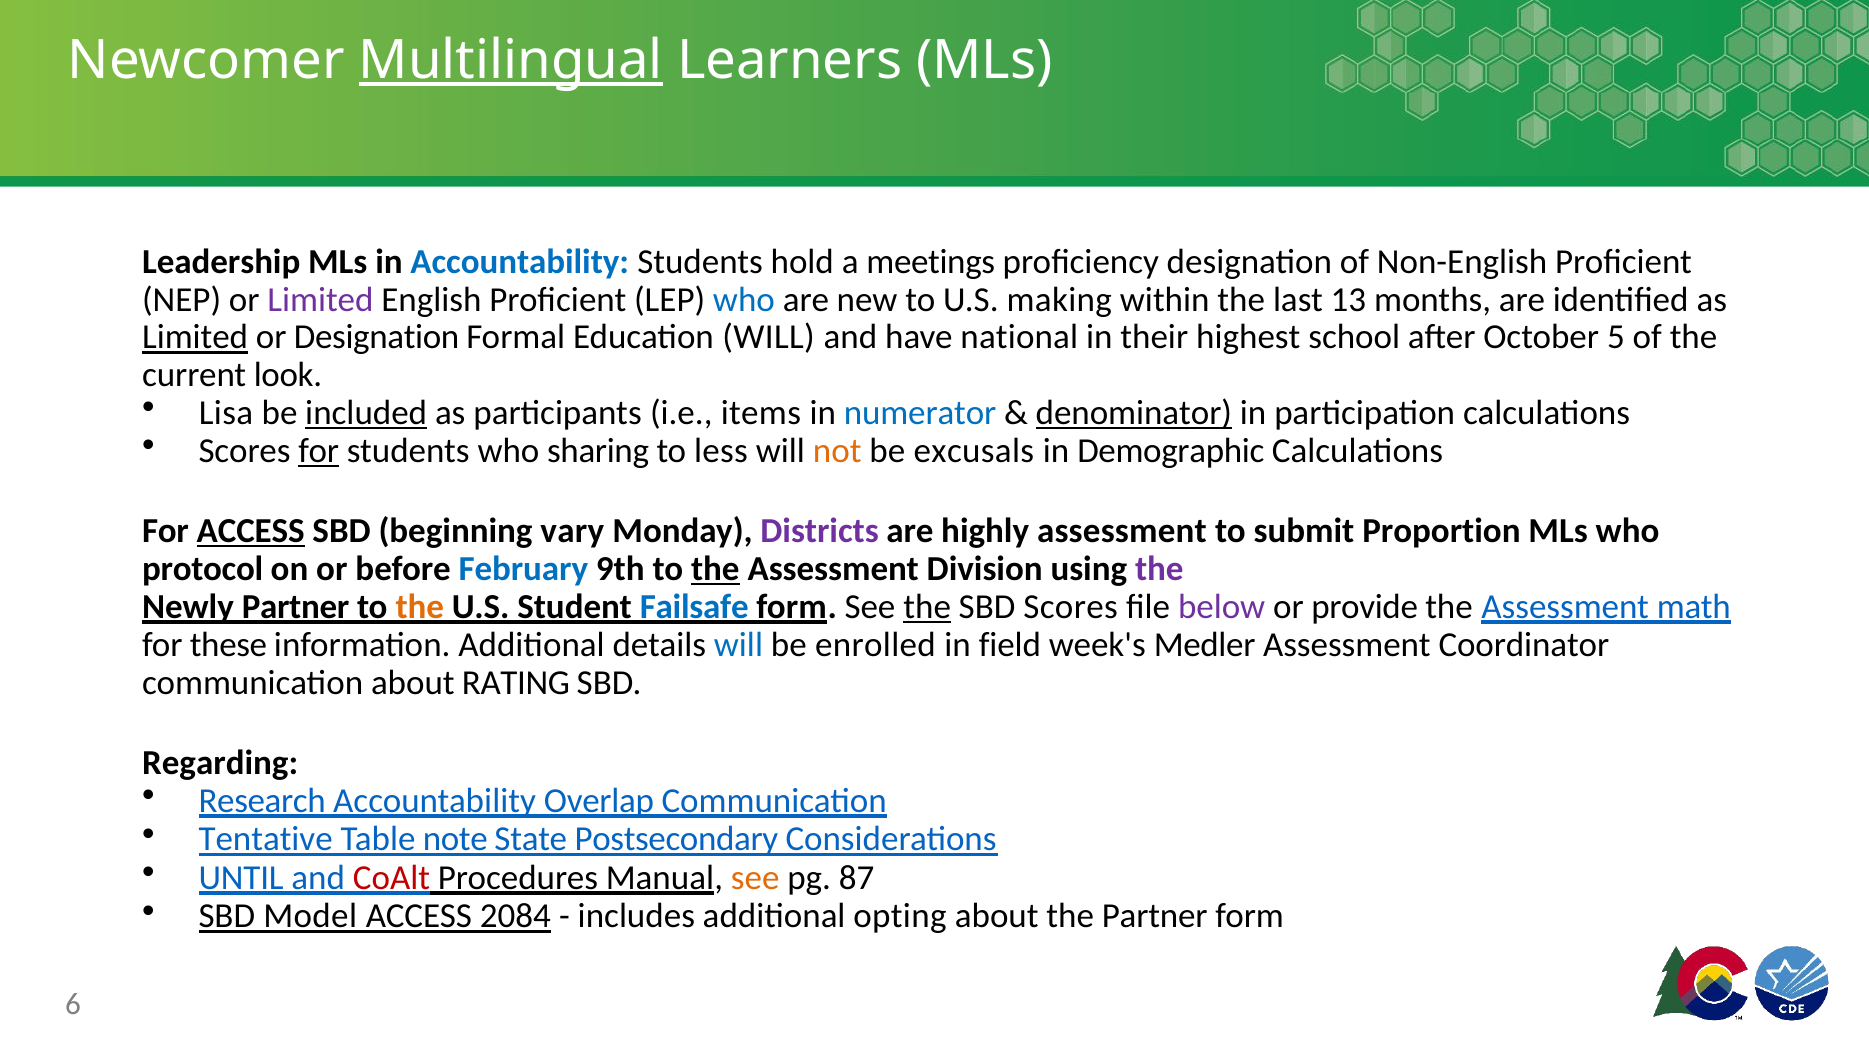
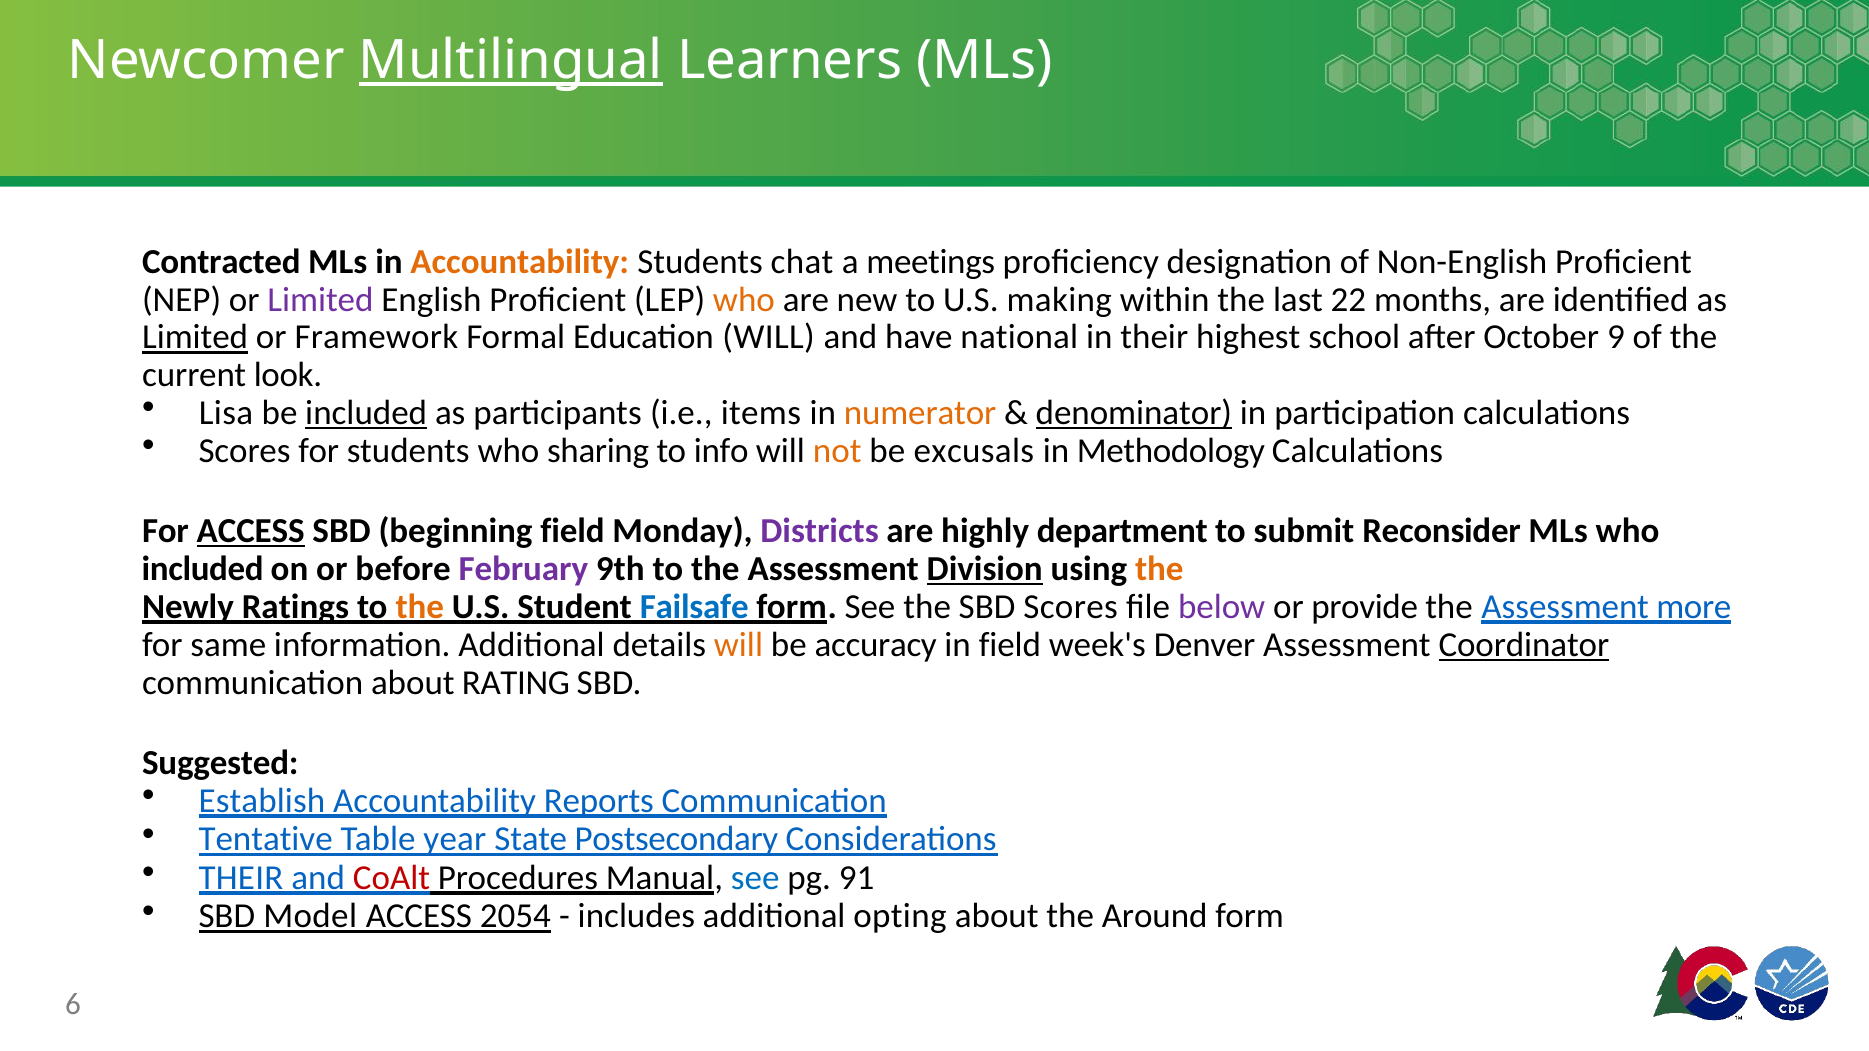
Leadership: Leadership -> Contracted
Accountability at (520, 262) colour: blue -> orange
hold: hold -> chat
who at (744, 300) colour: blue -> orange
13: 13 -> 22
or Designation: Designation -> Framework
5: 5 -> 9
numerator colour: blue -> orange
for at (319, 451) underline: present -> none
less: less -> info
Demographic: Demographic -> Methodology
beginning vary: vary -> field
highly assessment: assessment -> department
Proportion: Proportion -> Reconsider
protocol at (203, 569): protocol -> included
February colour: blue -> purple
the at (715, 569) underline: present -> none
Division underline: none -> present
the at (1159, 569) colour: purple -> orange
Newly Partner: Partner -> Ratings
the at (927, 607) underline: present -> none
math: math -> more
these: these -> same
will at (738, 645) colour: blue -> orange
enrolled: enrolled -> accuracy
Medler: Medler -> Denver
Coordinator underline: none -> present
Regarding: Regarding -> Suggested
Research: Research -> Establish
Overlap: Overlap -> Reports
note: note -> year
UNTIL at (241, 878): UNTIL -> THEIR
see at (755, 878) colour: orange -> blue
87: 87 -> 91
2084: 2084 -> 2054
the Partner: Partner -> Around
